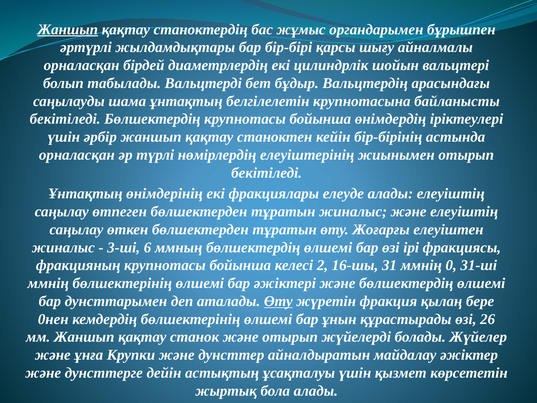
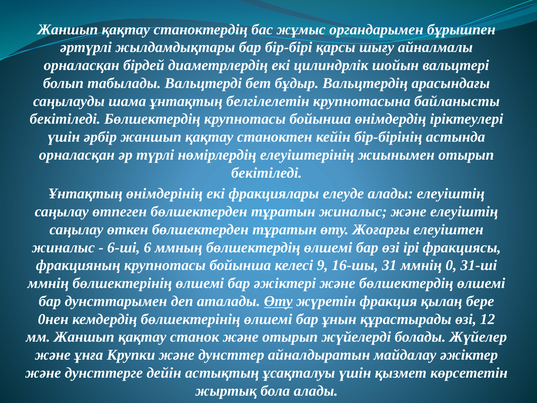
Жаншып at (68, 29) underline: present -> none
3-шi: 3-шi -> 6-шi
2: 2 -> 9
26: 26 -> 12
